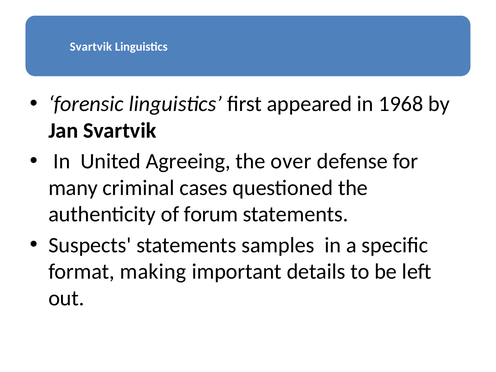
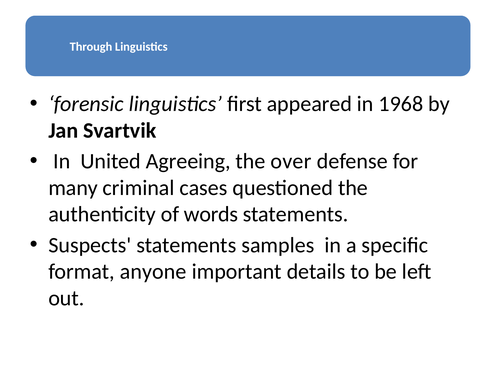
Svartvik at (91, 47): Svartvik -> Through
forum: forum -> words
making: making -> anyone
